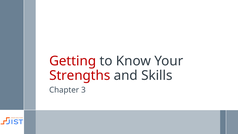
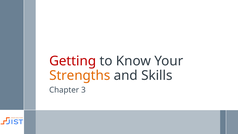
Strengths colour: red -> orange
